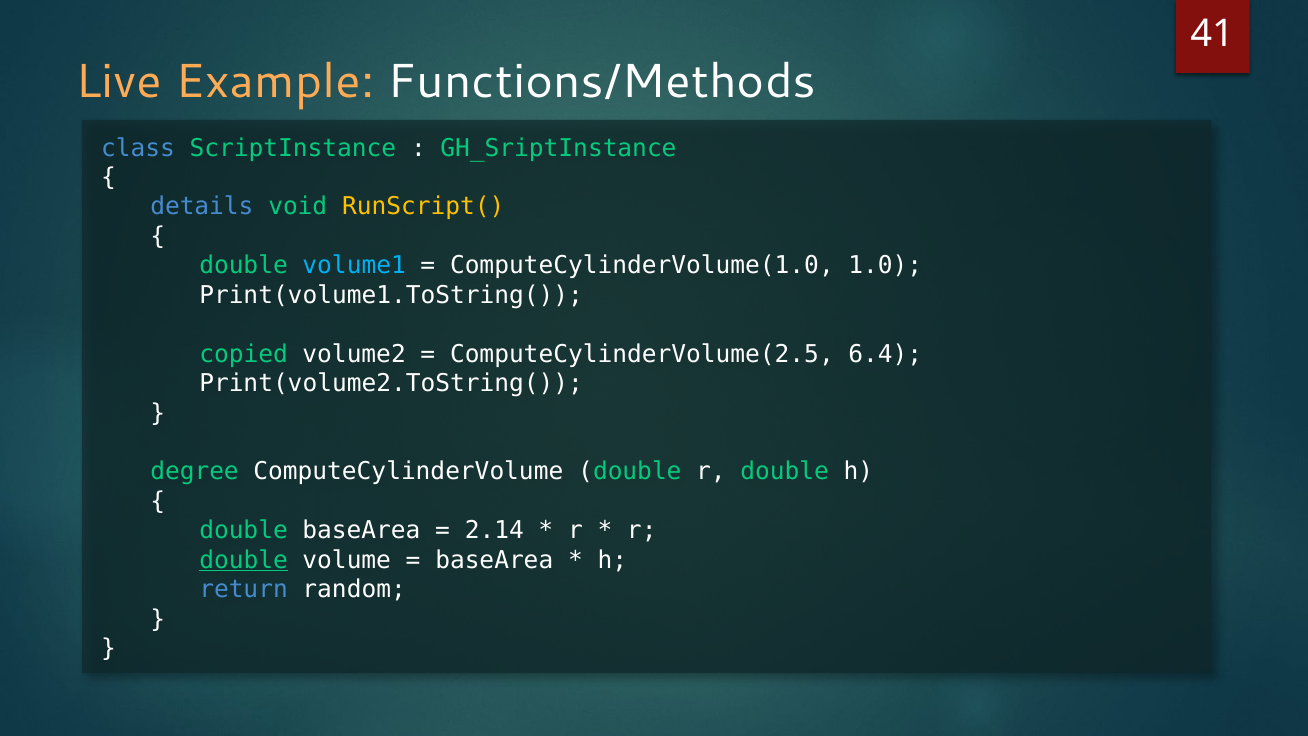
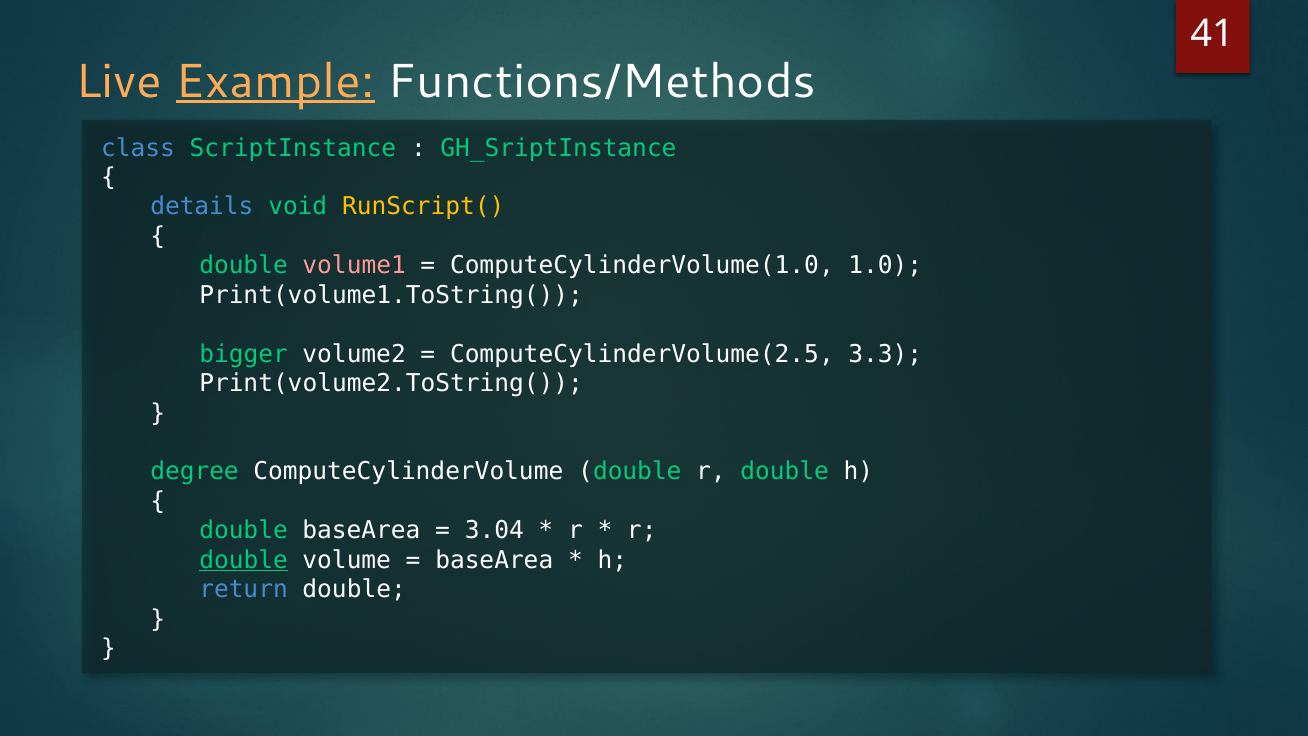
Example underline: none -> present
volume1 colour: light blue -> pink
copied: copied -> bigger
6.4: 6.4 -> 3.3
2.14: 2.14 -> 3.04
return random: random -> double
